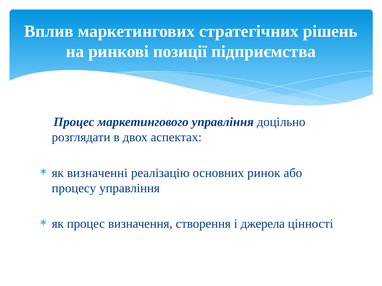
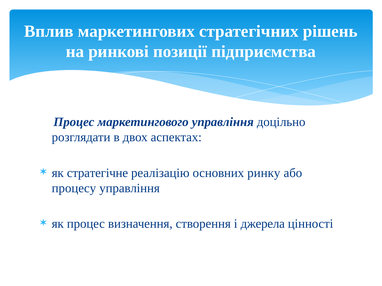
визначенні: визначенні -> стратегічне
ринок: ринок -> ринку
